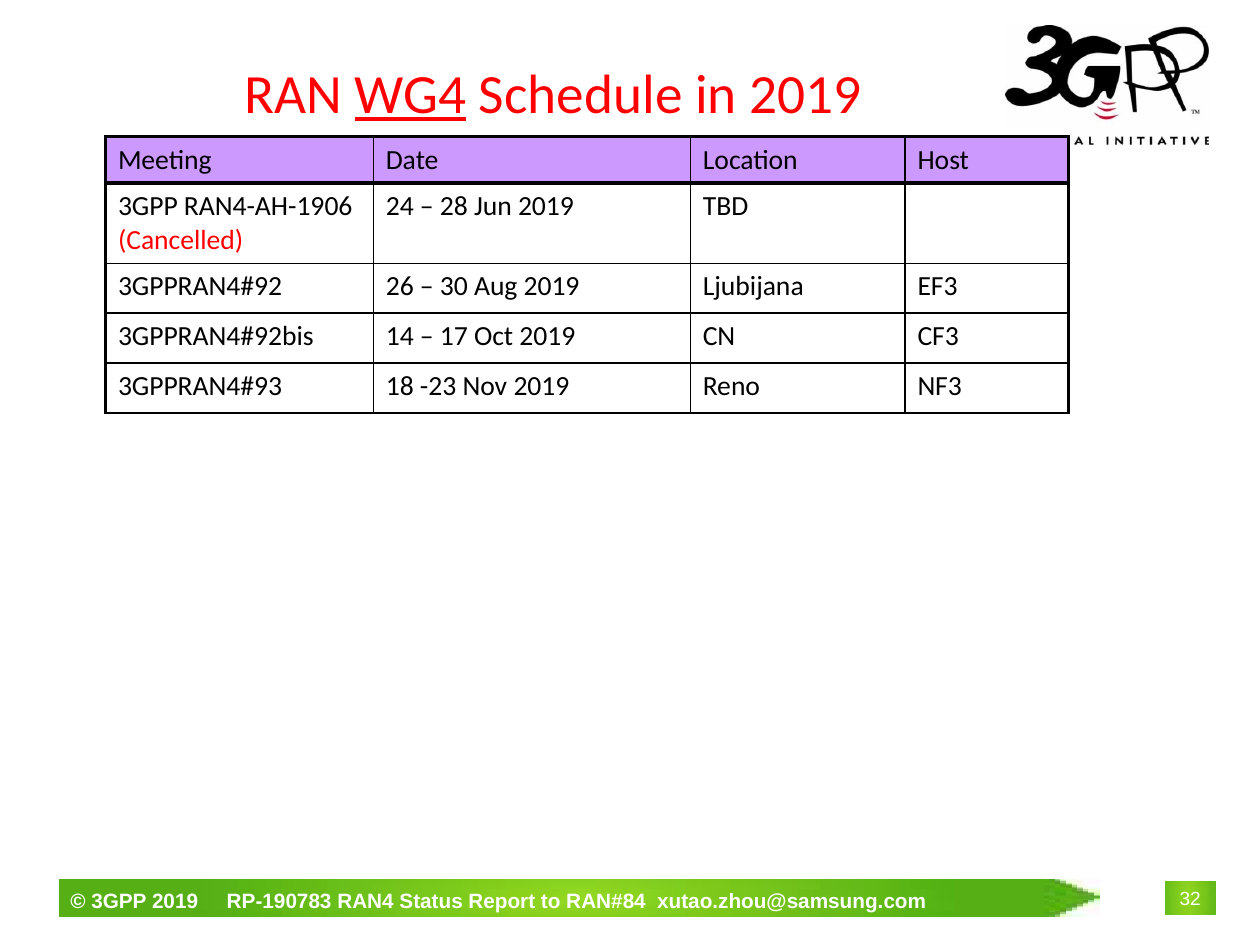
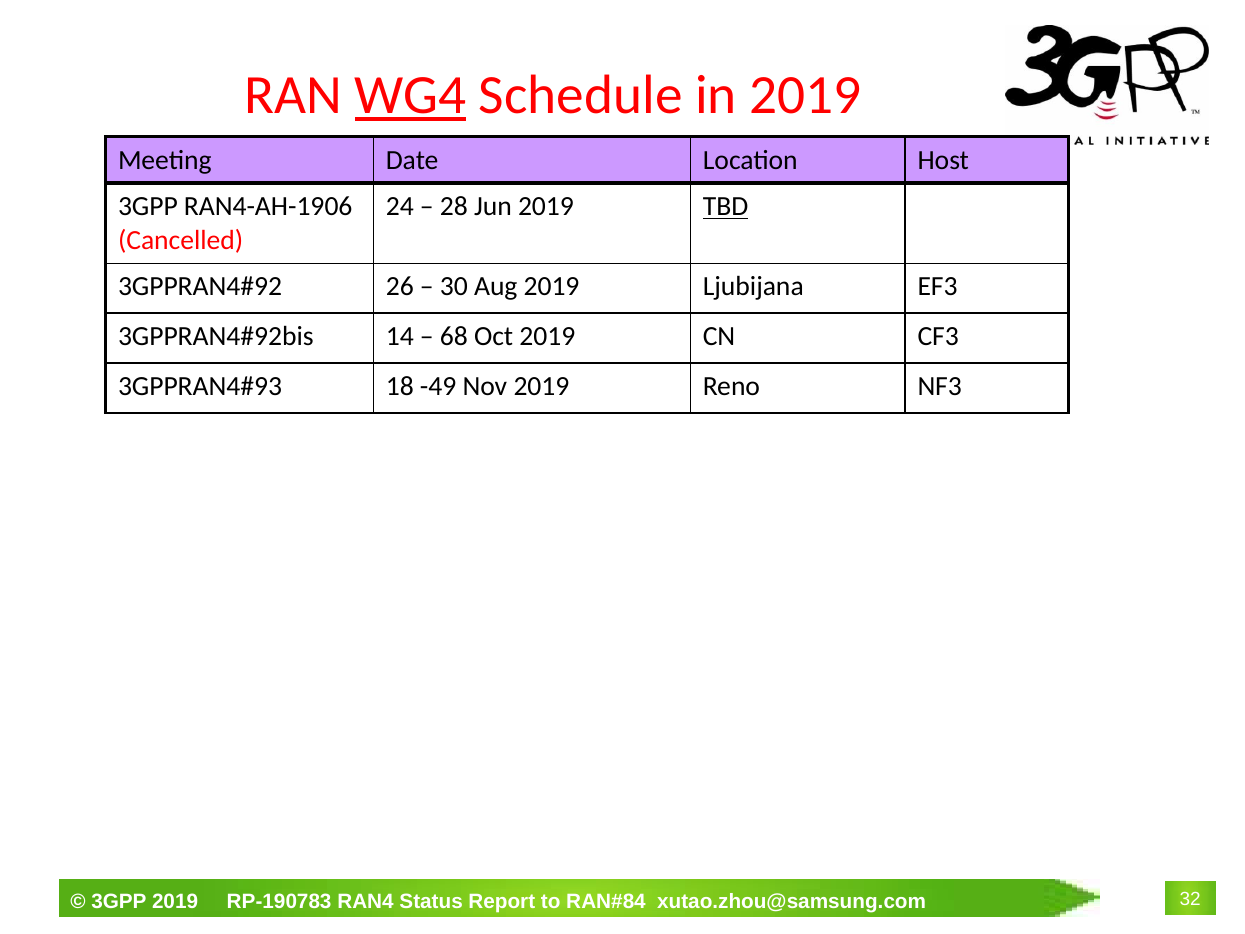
TBD underline: none -> present
17: 17 -> 68
-23: -23 -> -49
